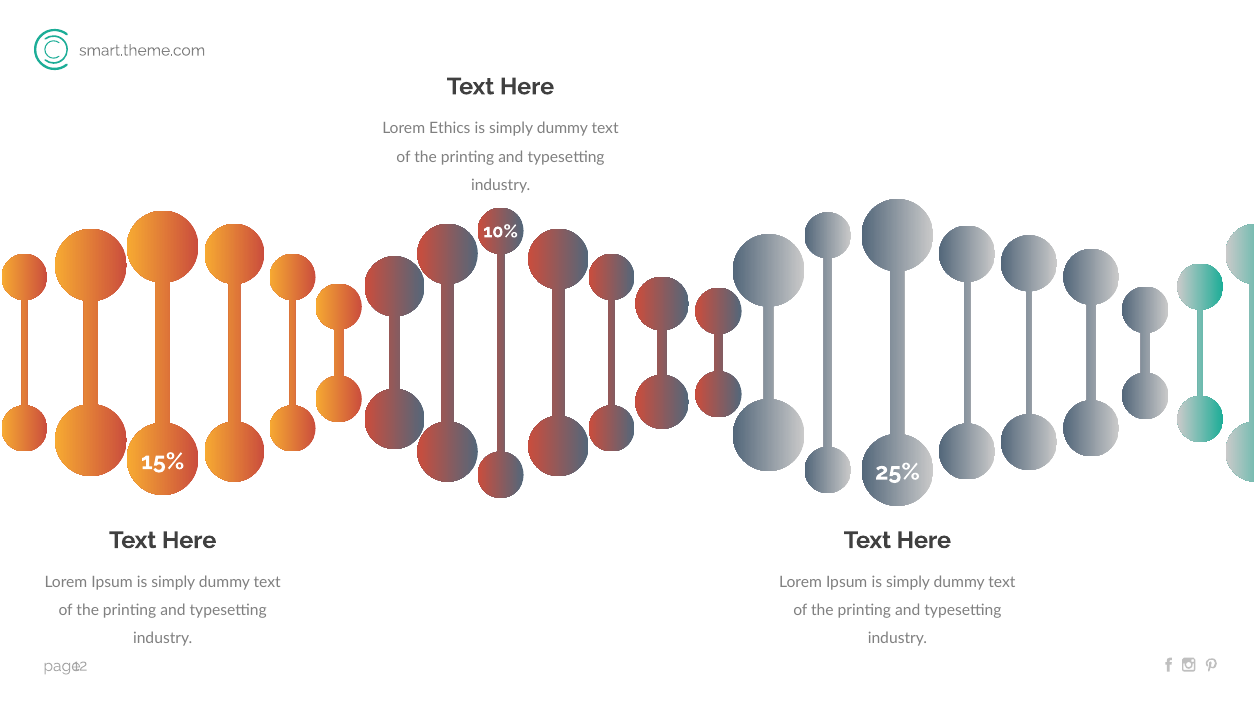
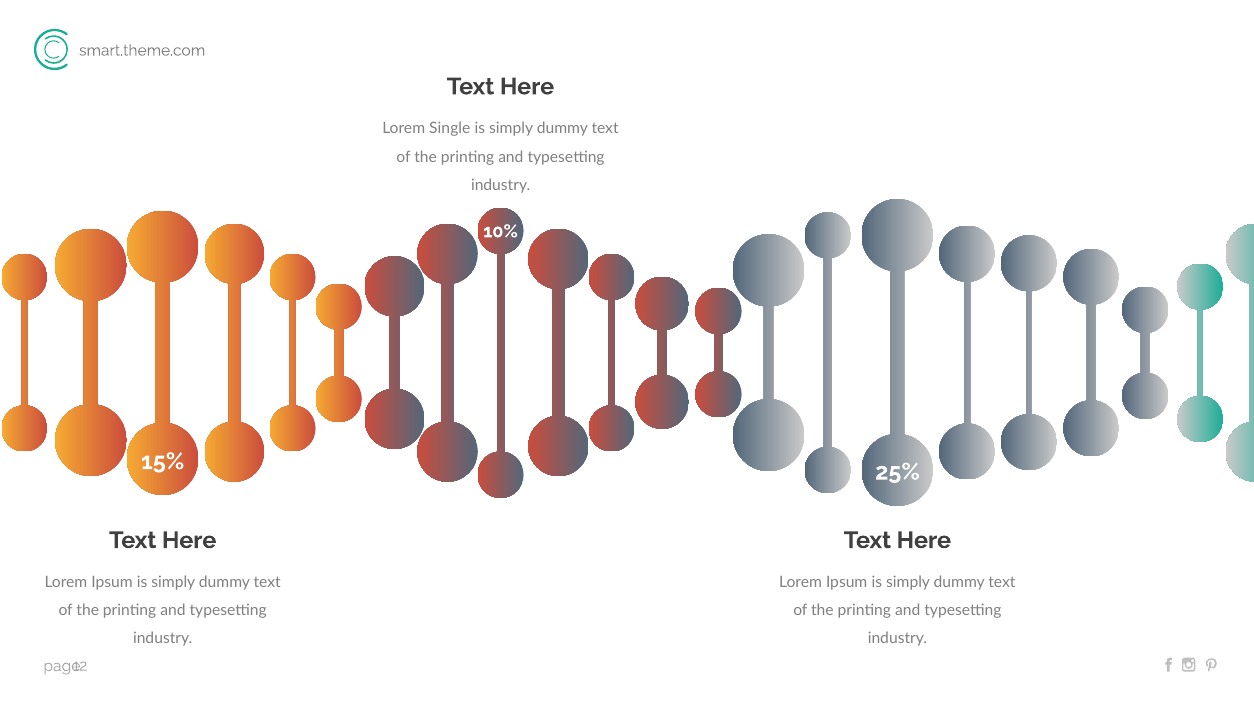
Ethics: Ethics -> Single
